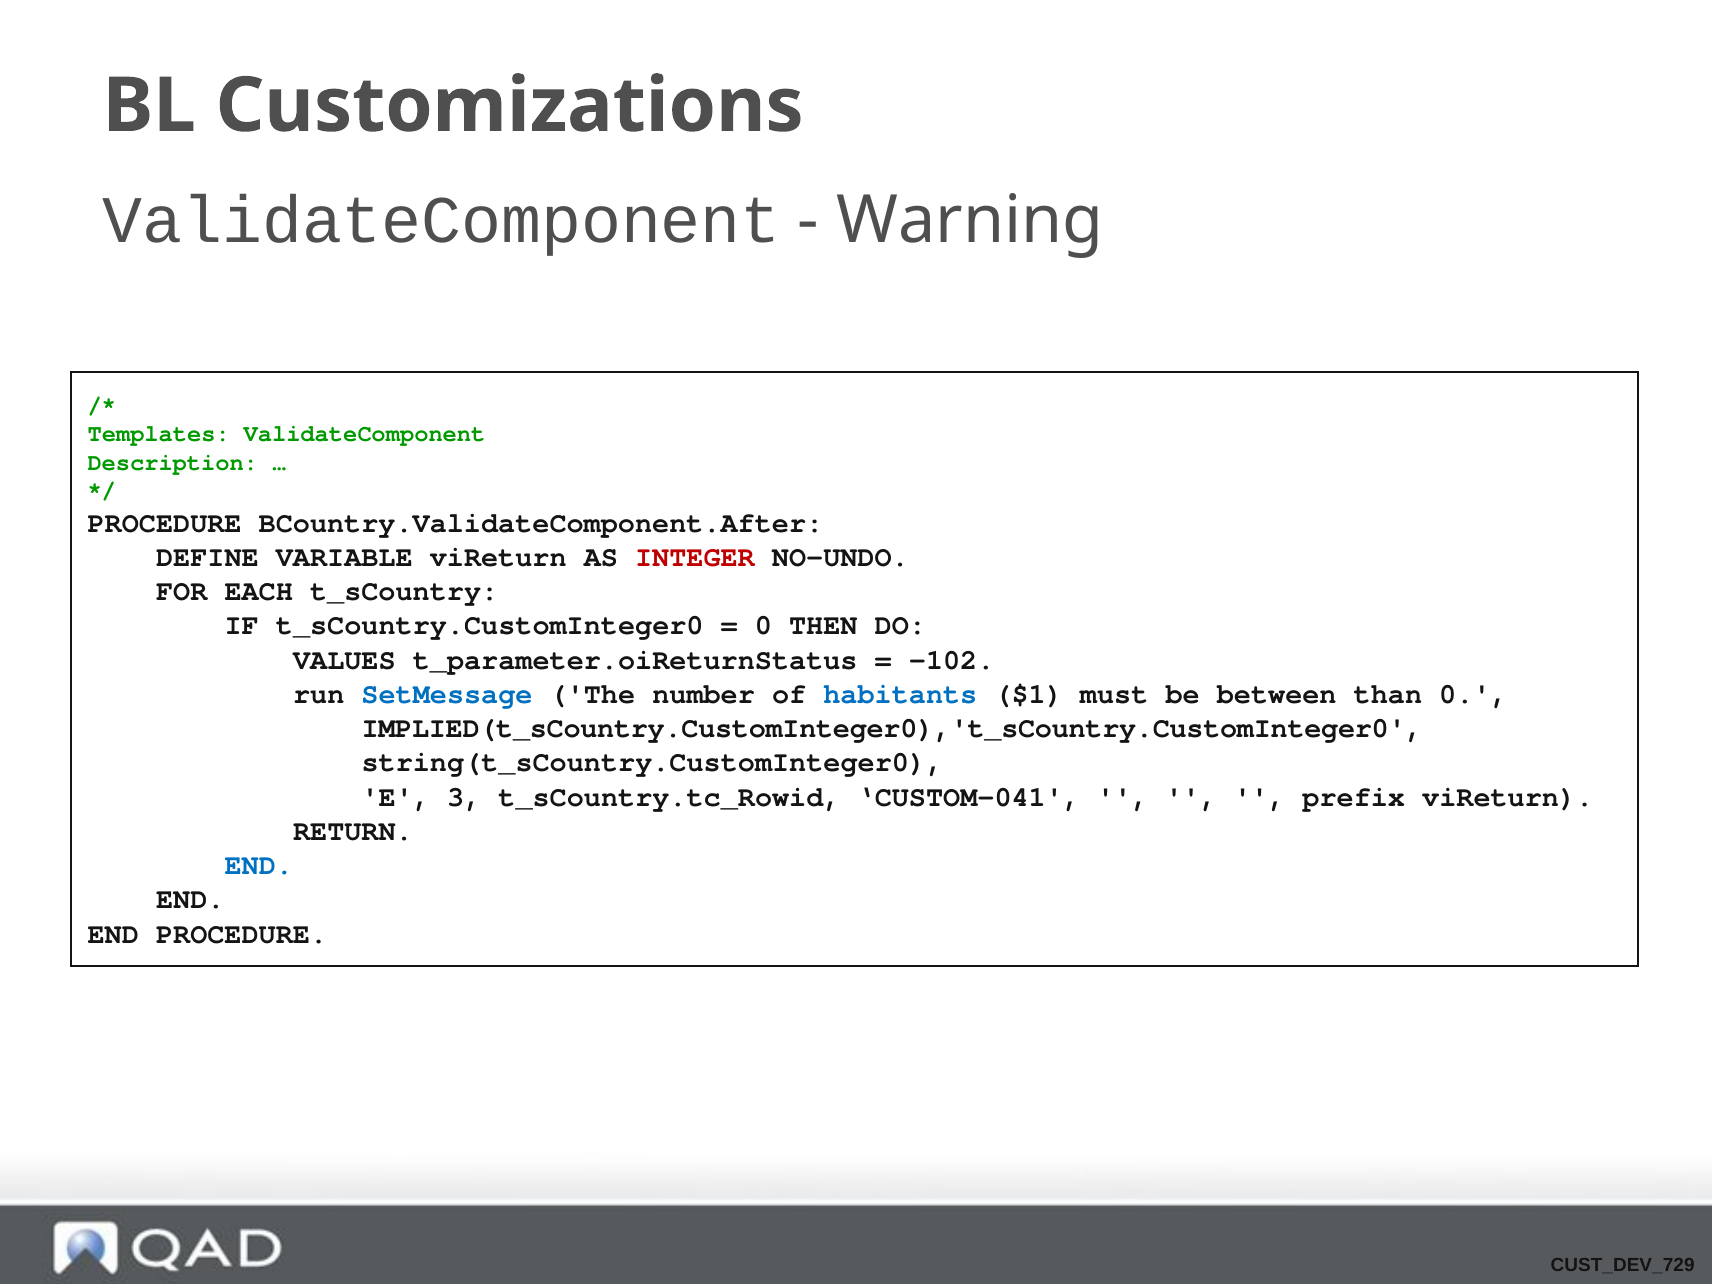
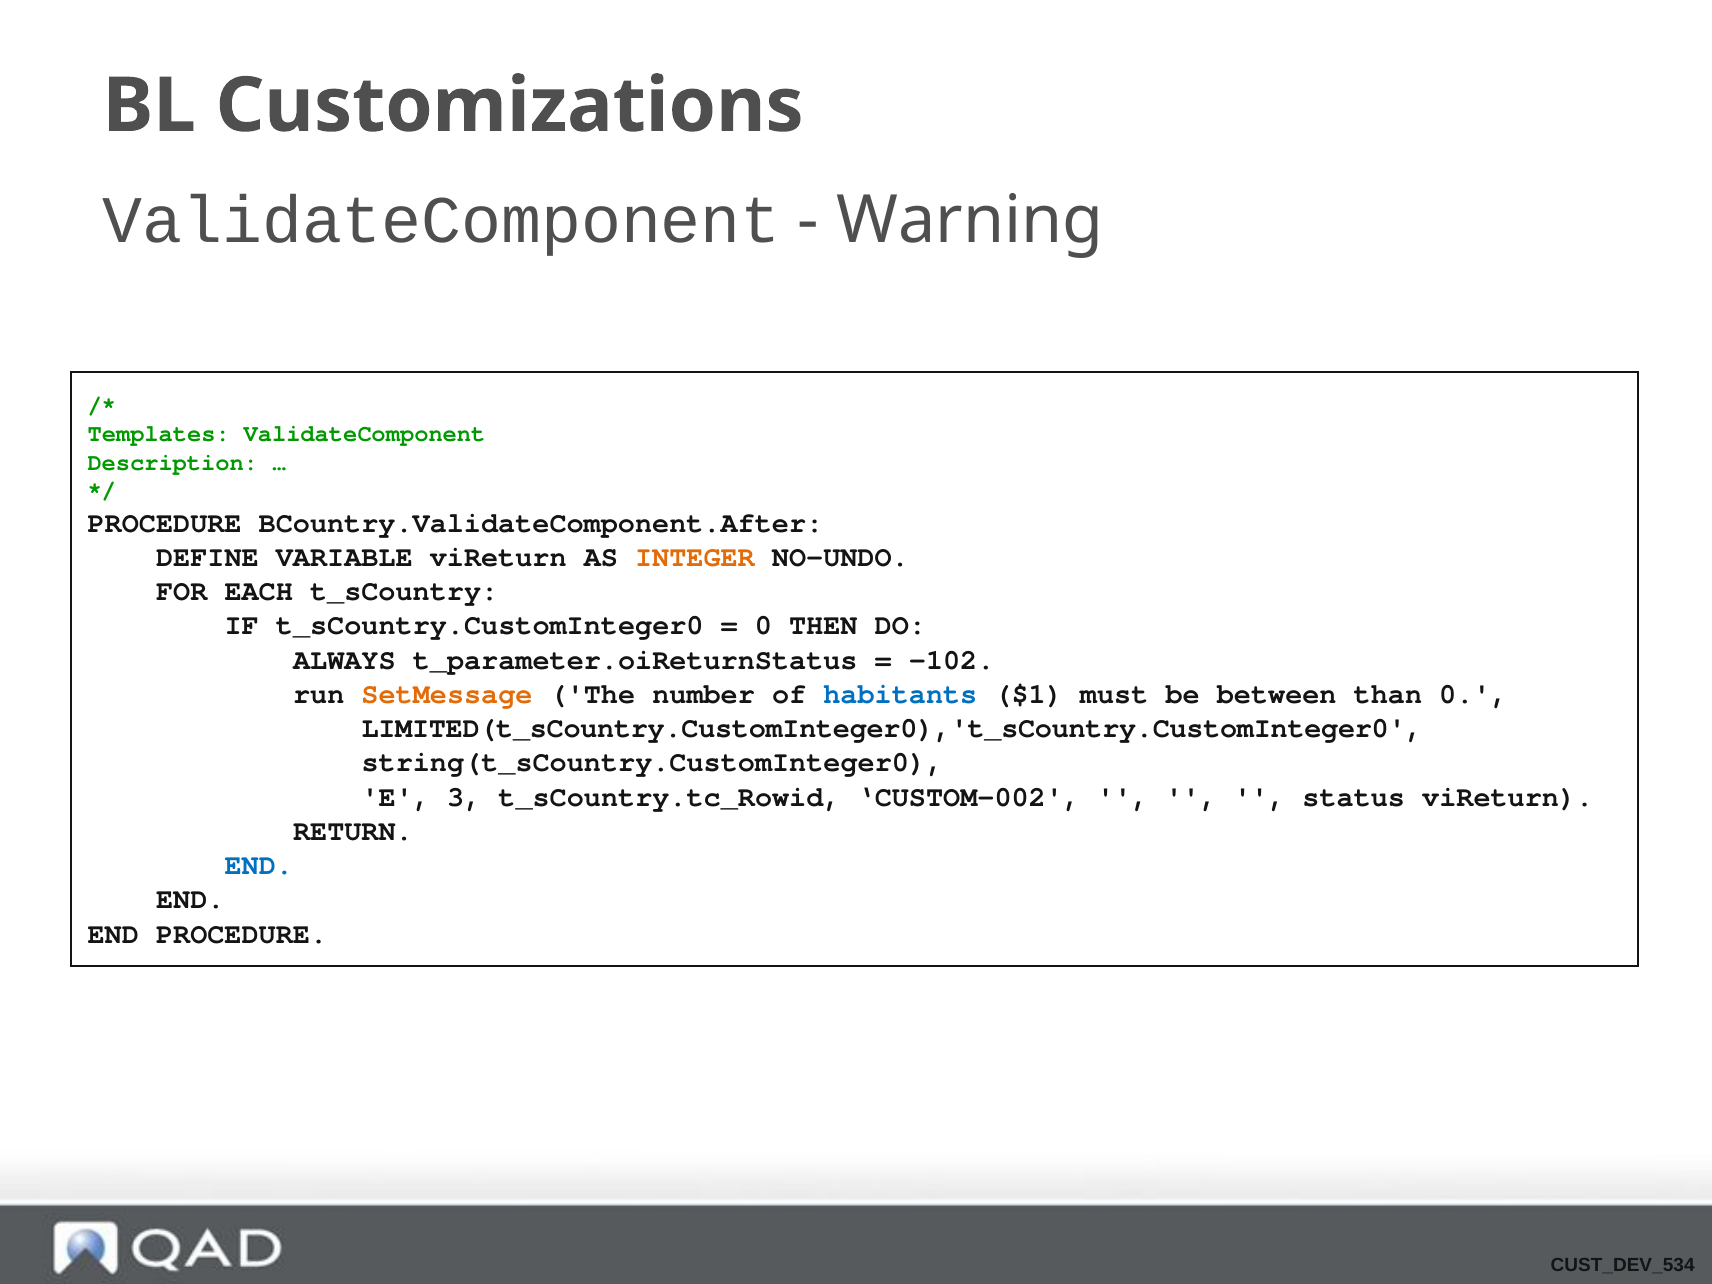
INTEGER at (695, 557) colour: red -> orange
VALUES: VALUES -> ALWAYS
SetMessage at (447, 694) colour: blue -> orange
IMPLIED(t_sCountry.CustomInteger0),'t_sCountry.CustomInteger0: IMPLIED(t_sCountry.CustomInteger0),'t_sCountry.CustomInteger0 -> LIMITED(t_sCountry.CustomInteger0),'t_sCountry.CustomInteger0
CUSTOM-041: CUSTOM-041 -> CUSTOM-002
prefix: prefix -> status
CUST_DEV_729: CUST_DEV_729 -> CUST_DEV_534
